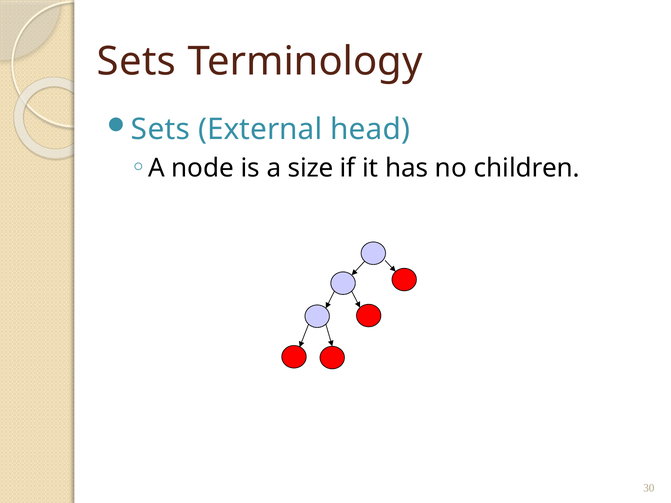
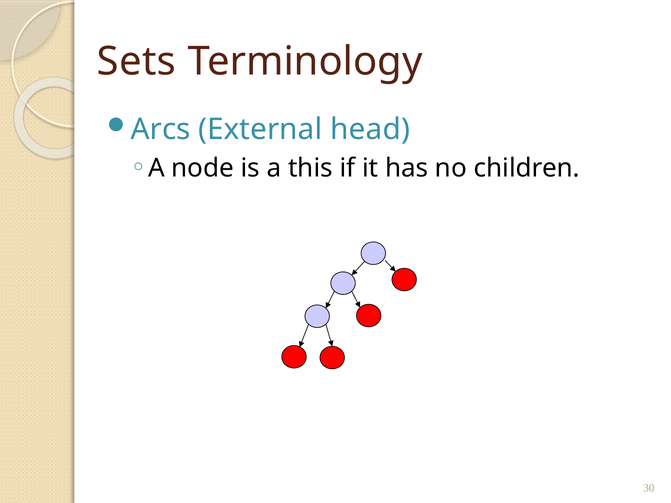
Sets at (160, 130): Sets -> Arcs
size: size -> this
